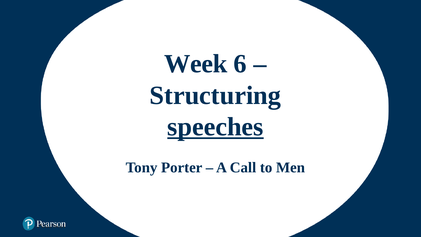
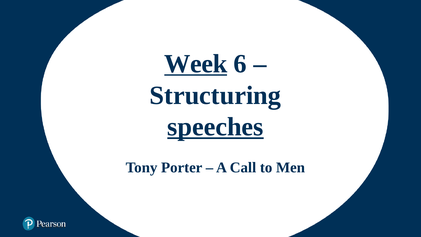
Week underline: none -> present
